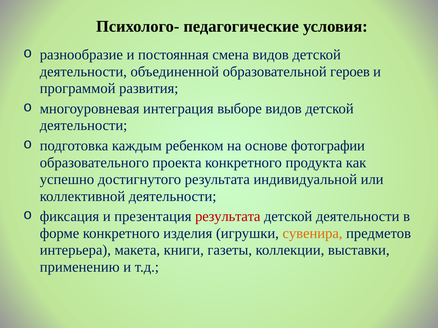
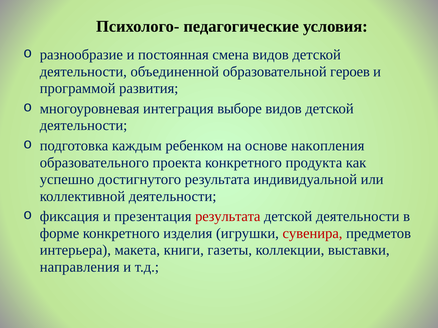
фотографии: фотографии -> накопления
сувенира colour: orange -> red
применению: применению -> направления
